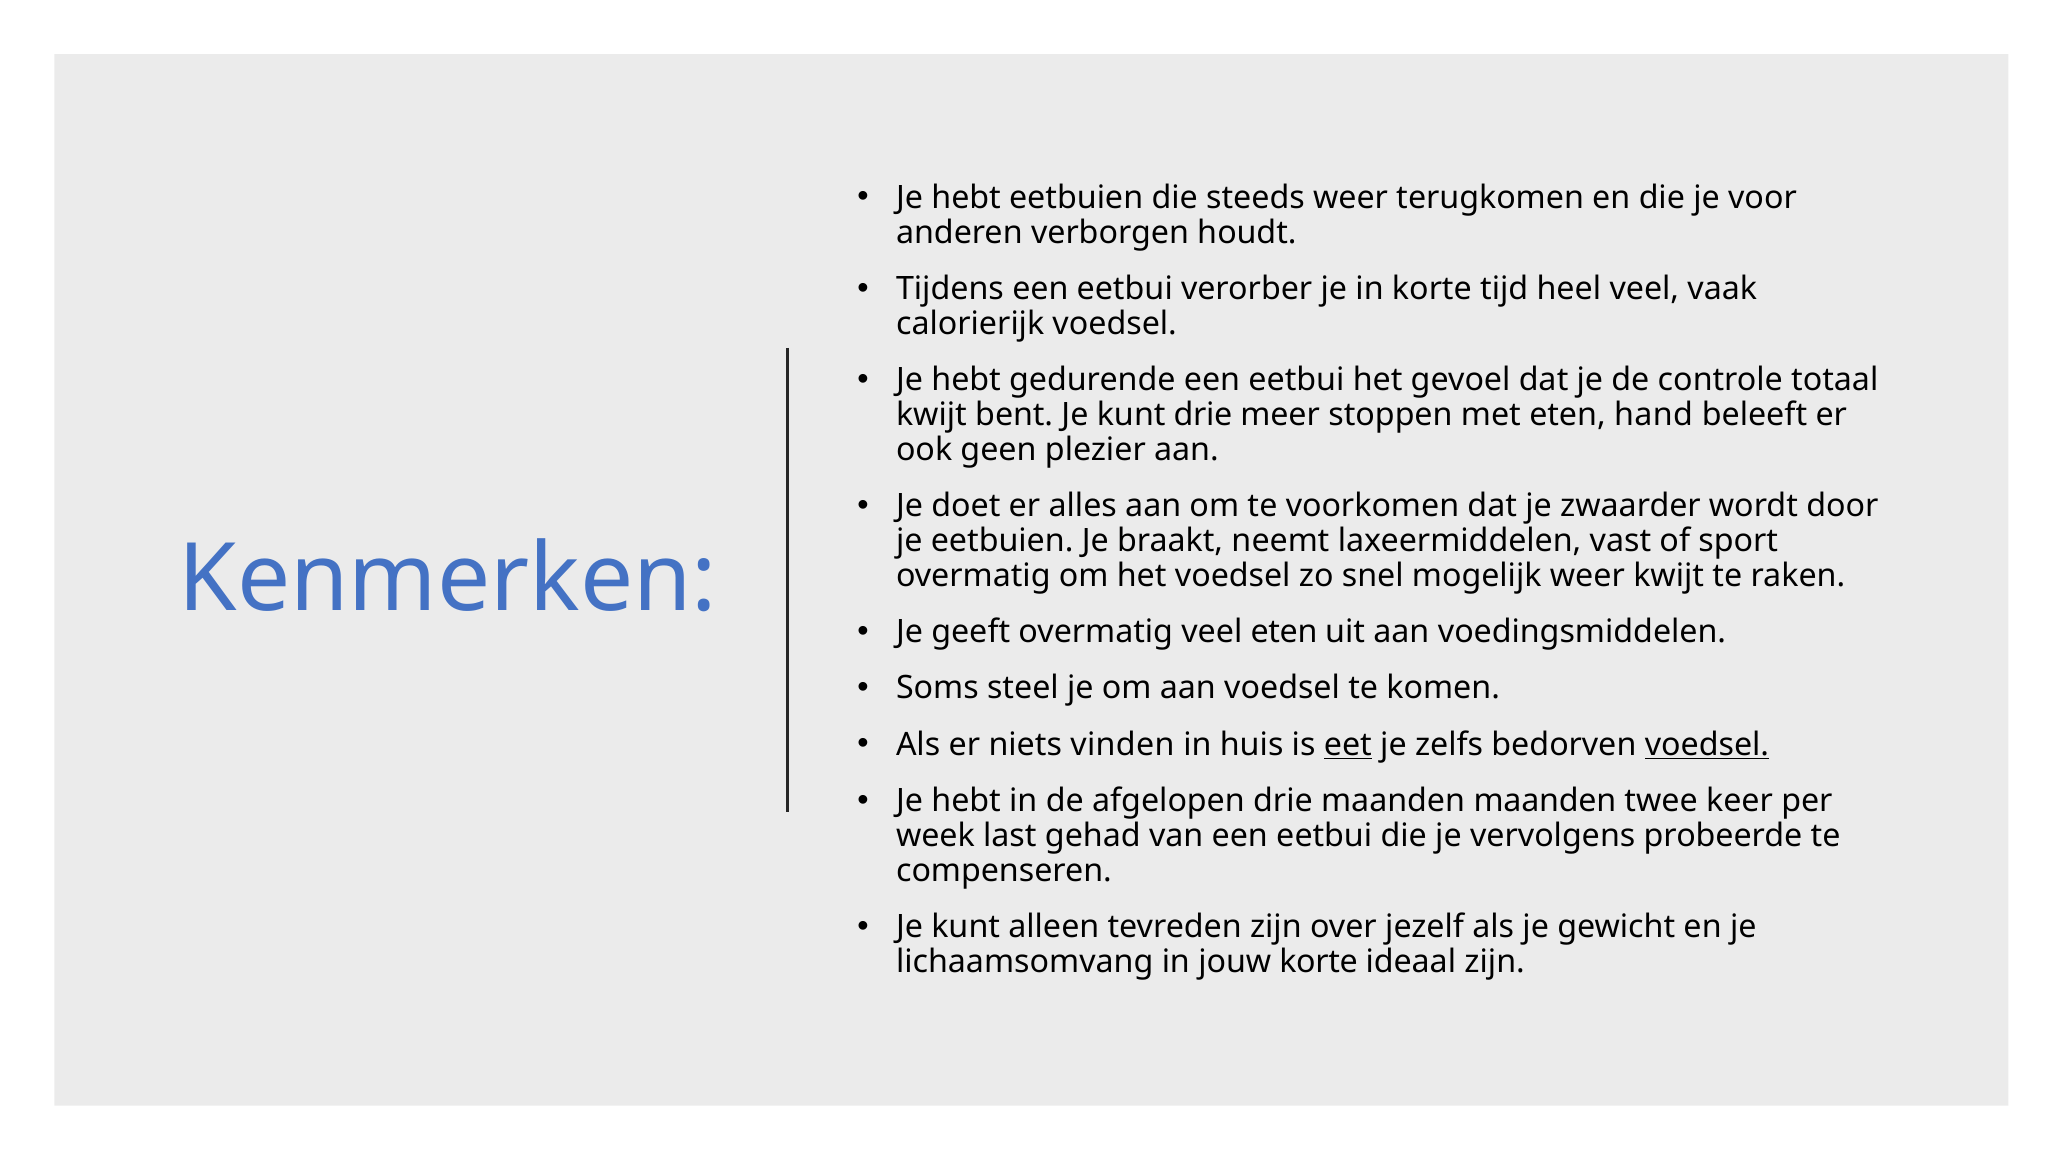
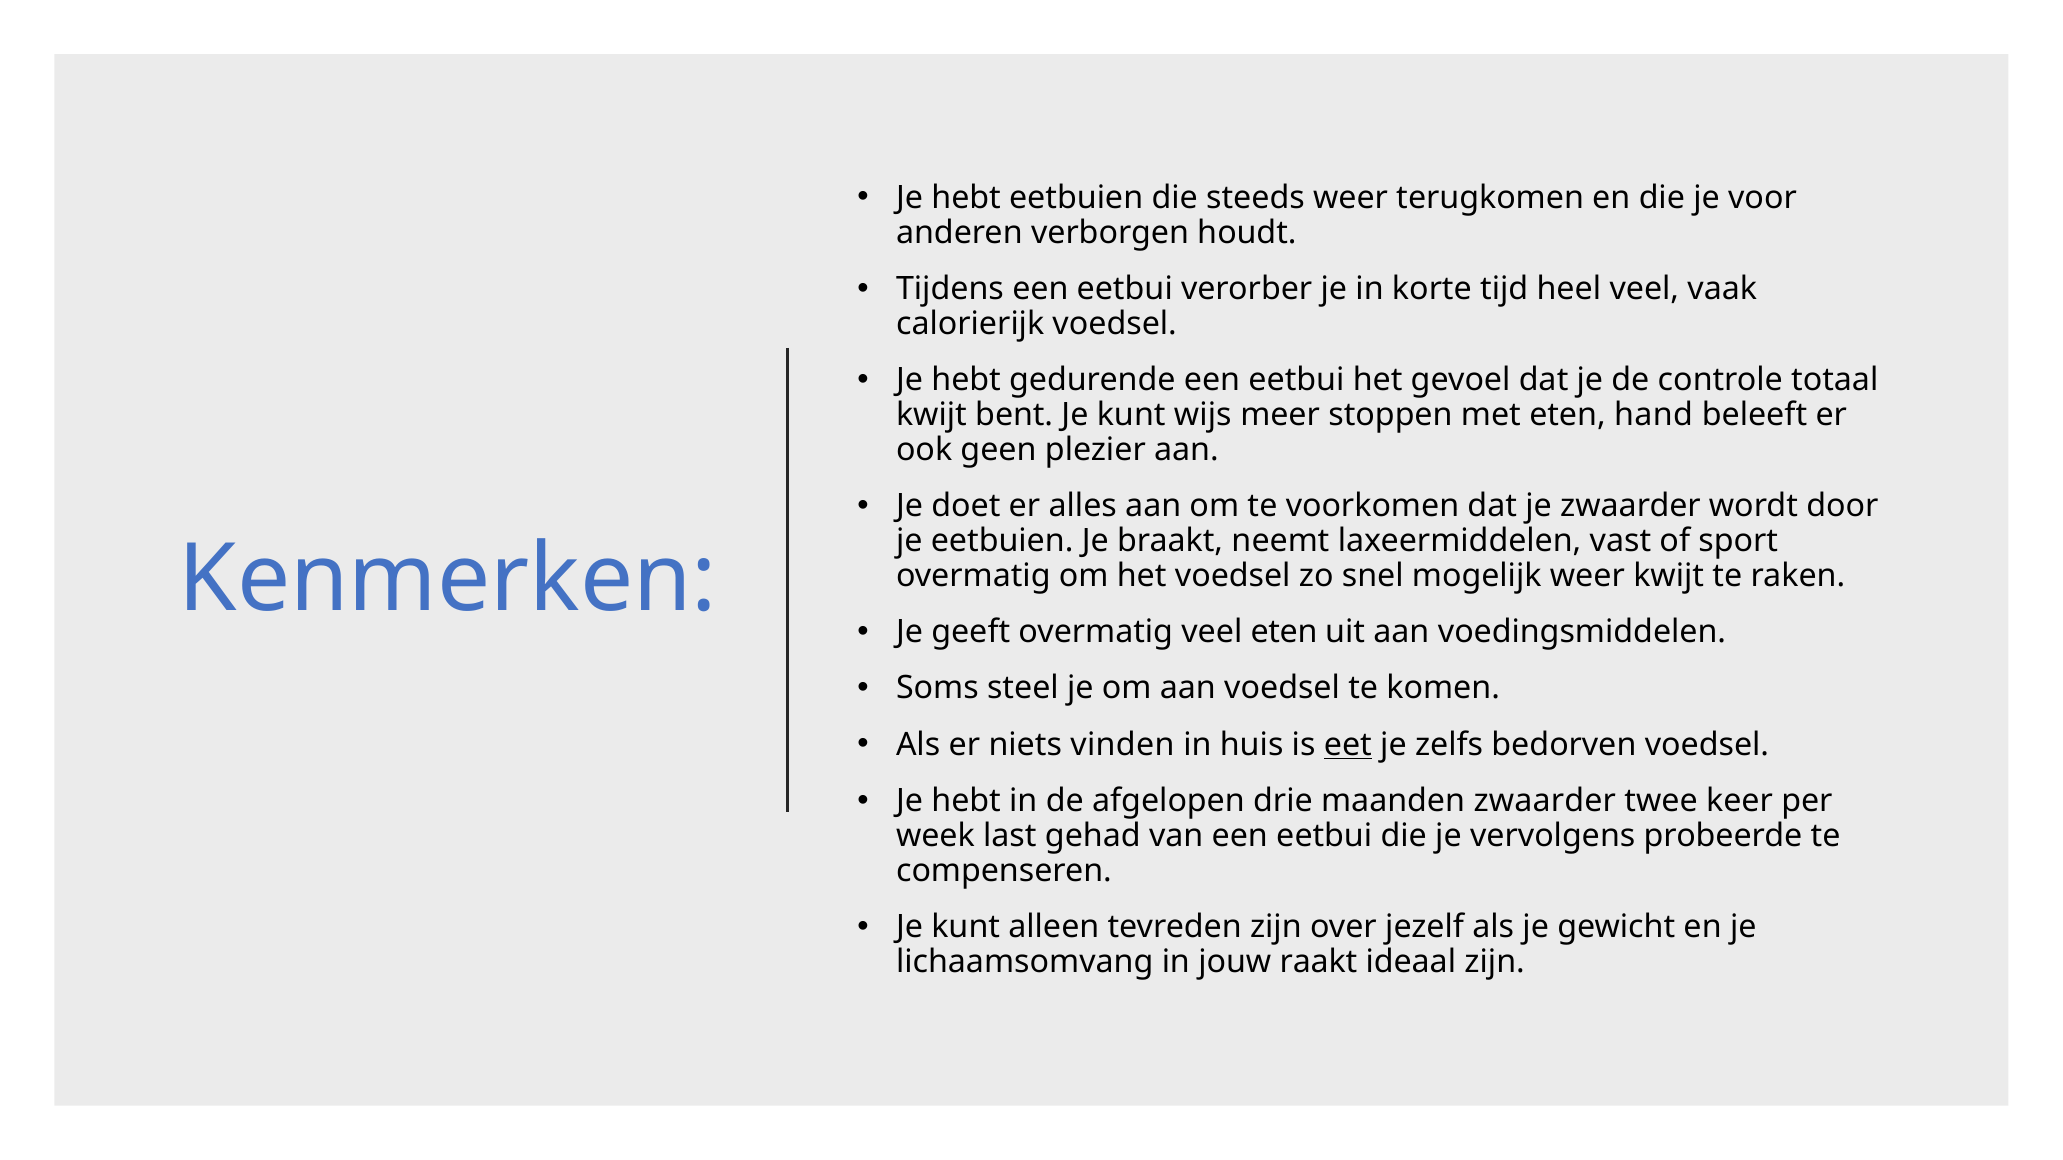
kunt drie: drie -> wijs
voedsel at (1707, 745) underline: present -> none
maanden maanden: maanden -> zwaarder
jouw korte: korte -> raakt
